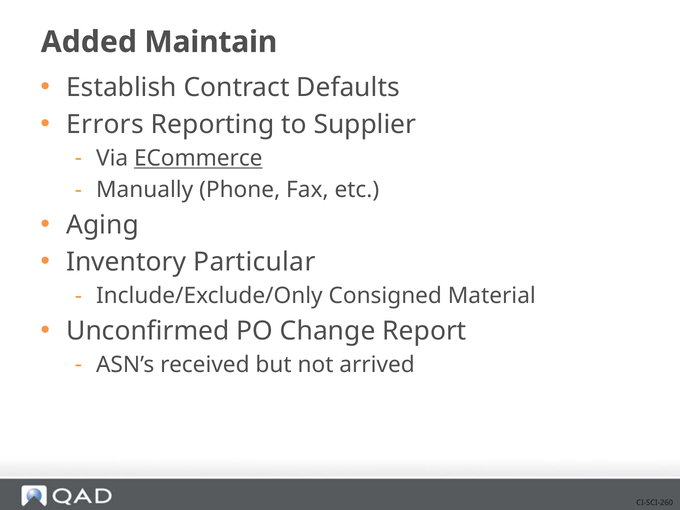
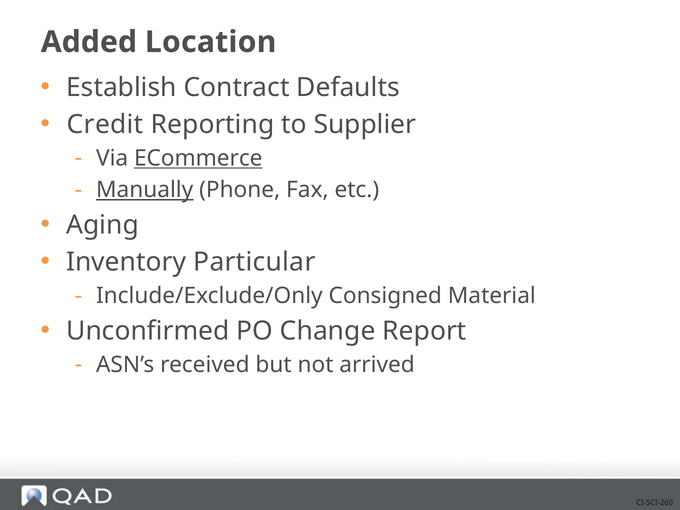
Maintain: Maintain -> Location
Errors: Errors -> Credit
Manually underline: none -> present
